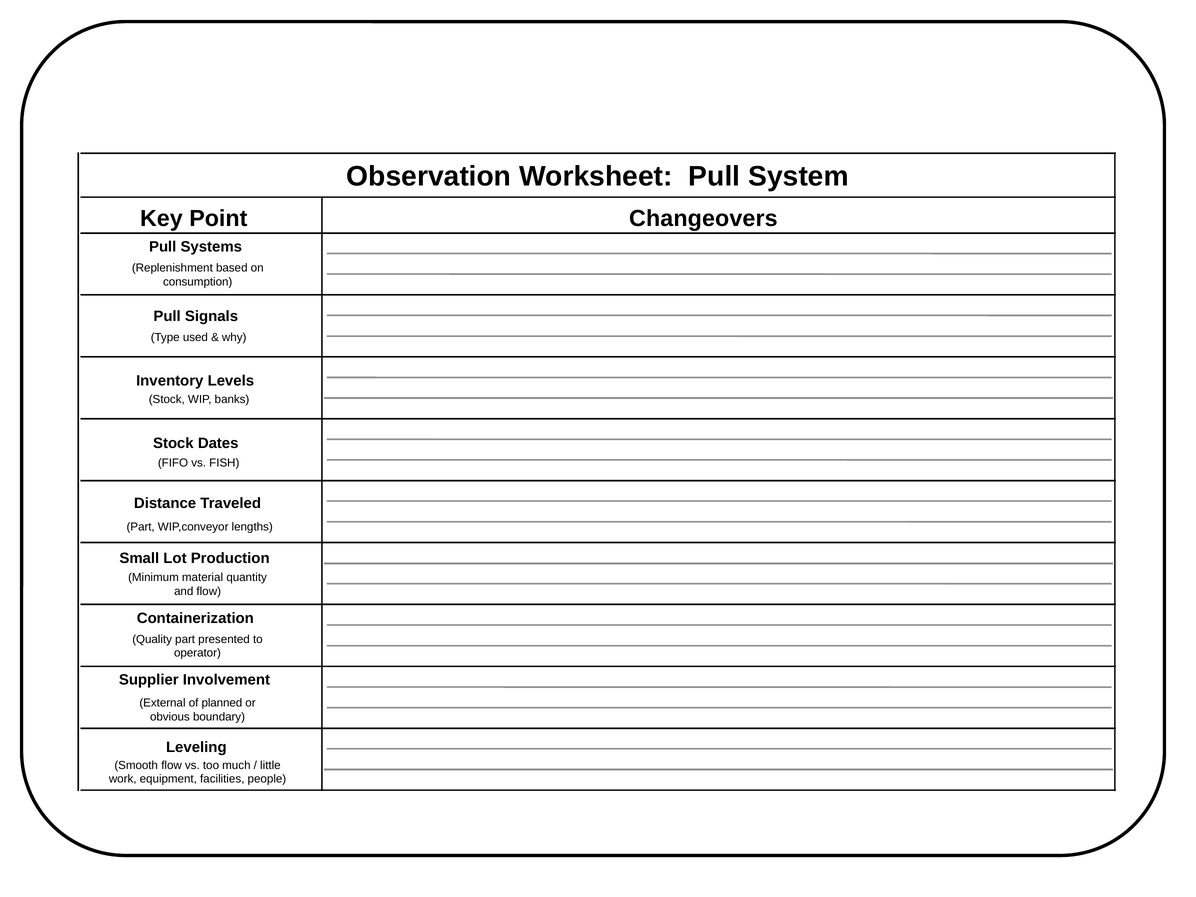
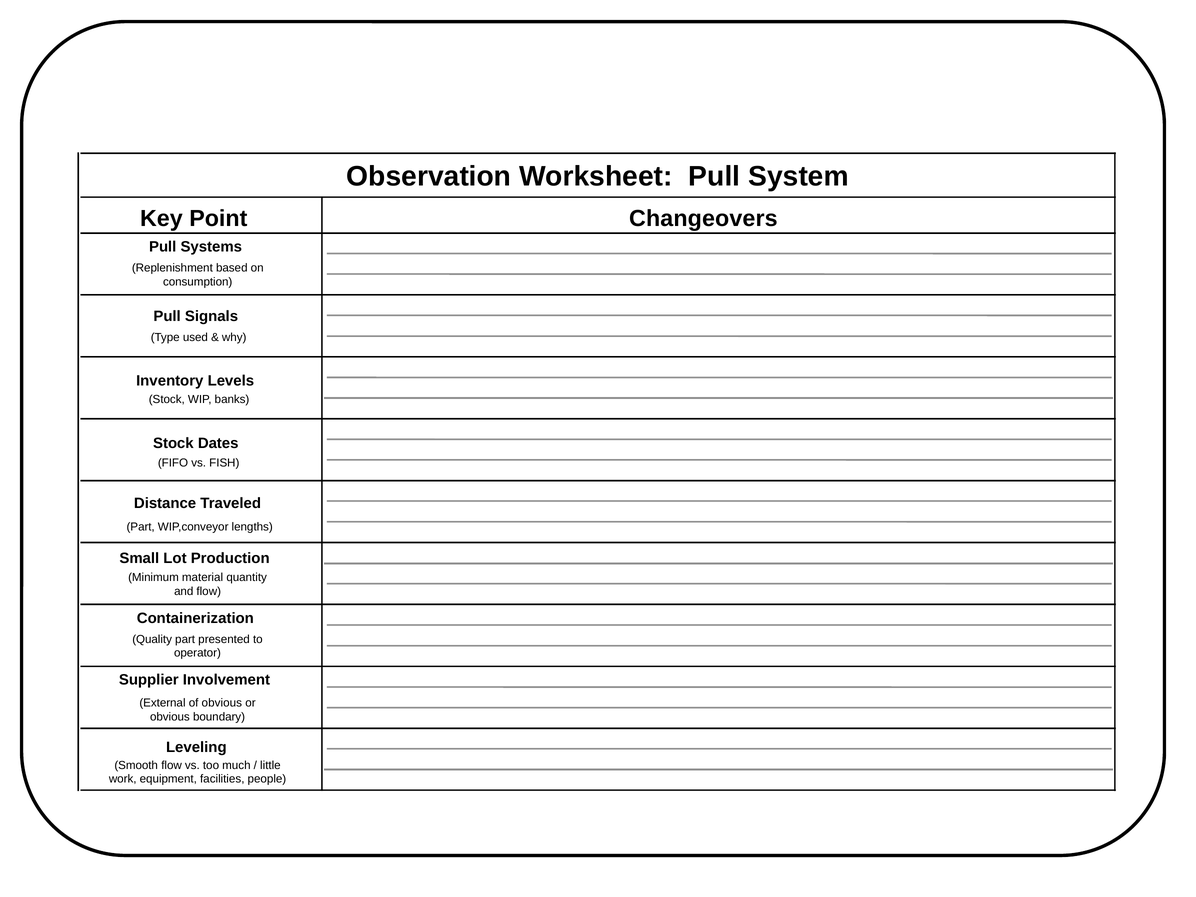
of planned: planned -> obvious
